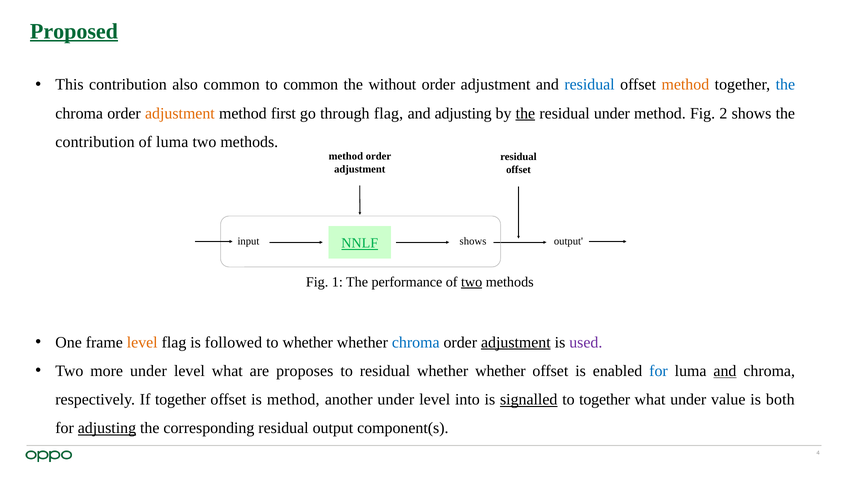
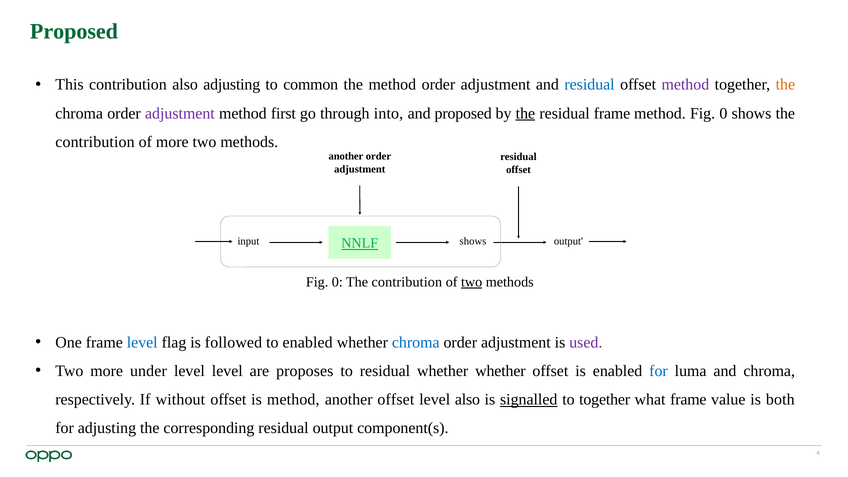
Proposed at (74, 31) underline: present -> none
also common: common -> adjusting
the without: without -> method
method at (685, 85) colour: orange -> purple
the at (785, 85) colour: blue -> orange
adjustment at (180, 113) colour: orange -> purple
through flag: flag -> into
and adjusting: adjusting -> proposed
residual under: under -> frame
method Fig 2: 2 -> 0
of luma: luma -> more
method at (346, 156): method -> another
1 at (337, 282): 1 -> 0
performance at (407, 282): performance -> contribution
level at (142, 342) colour: orange -> blue
to whether: whether -> enabled
adjustment at (516, 342) underline: present -> none
level what: what -> level
and at (725, 371) underline: present -> none
If together: together -> without
another under: under -> offset
level into: into -> also
what under: under -> frame
adjusting at (107, 428) underline: present -> none
